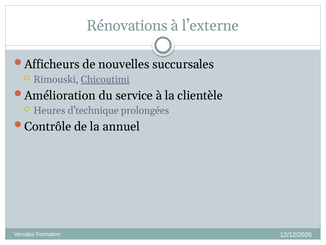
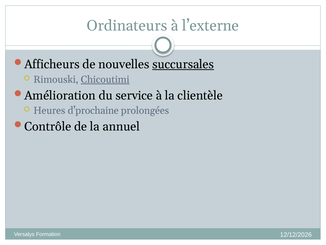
Rénovations: Rénovations -> Ordinateurs
succursales underline: none -> present
d’technique: d’technique -> d’prochaine
